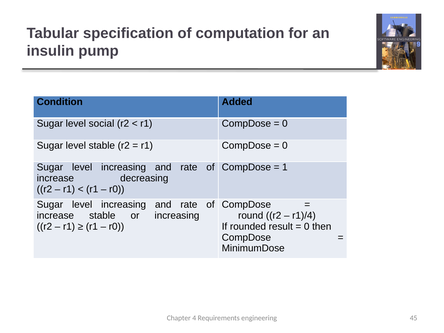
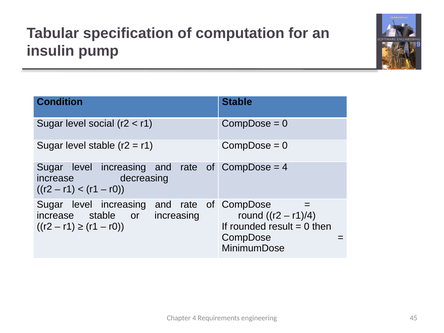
Condition Added: Added -> Stable
1 at (285, 167): 1 -> 4
